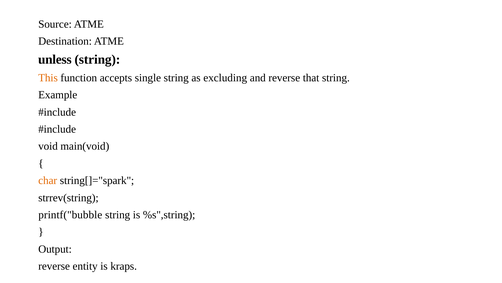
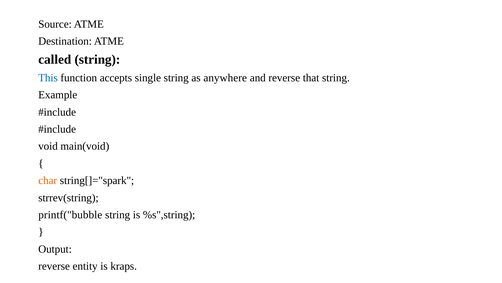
unless: unless -> called
This colour: orange -> blue
excluding: excluding -> anywhere
